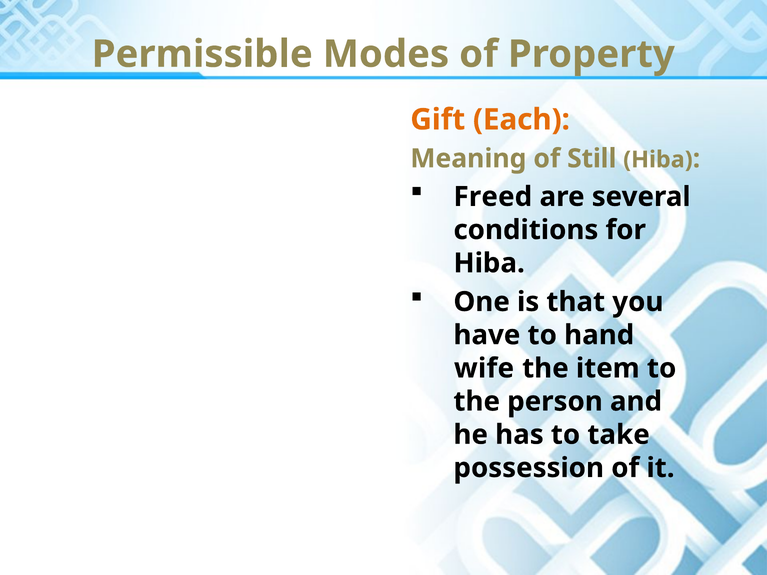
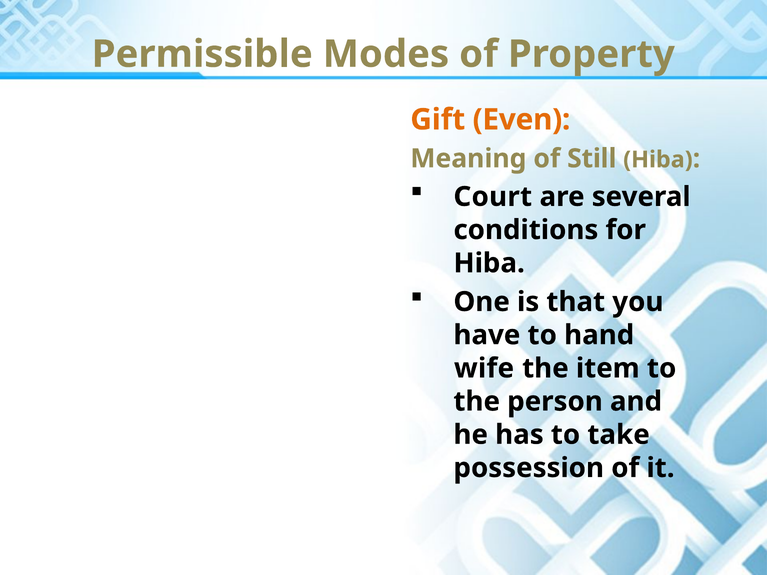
Each: Each -> Even
Freed: Freed -> Court
